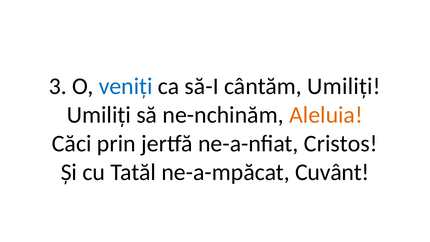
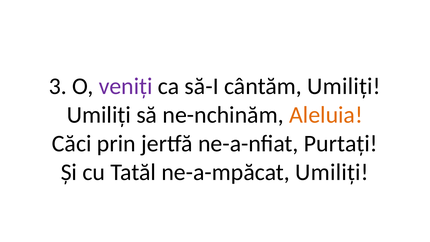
veniți colour: blue -> purple
Cristos: Cristos -> Purtați
ne-a-mpăcat Cuvânt: Cuvânt -> Umiliți
